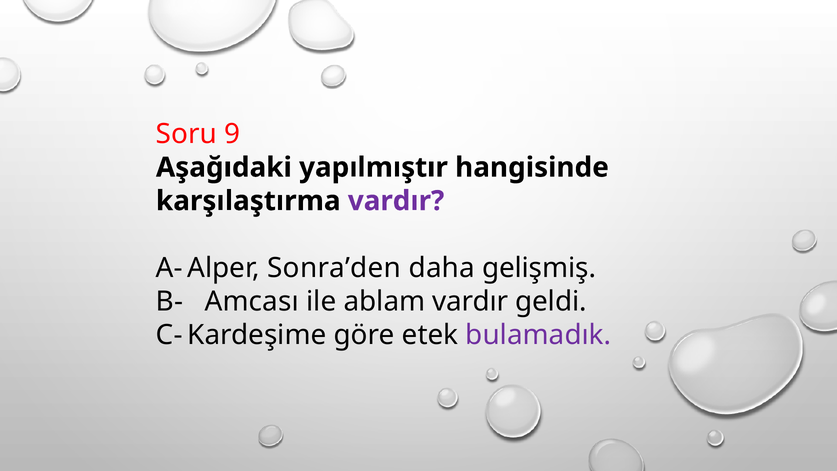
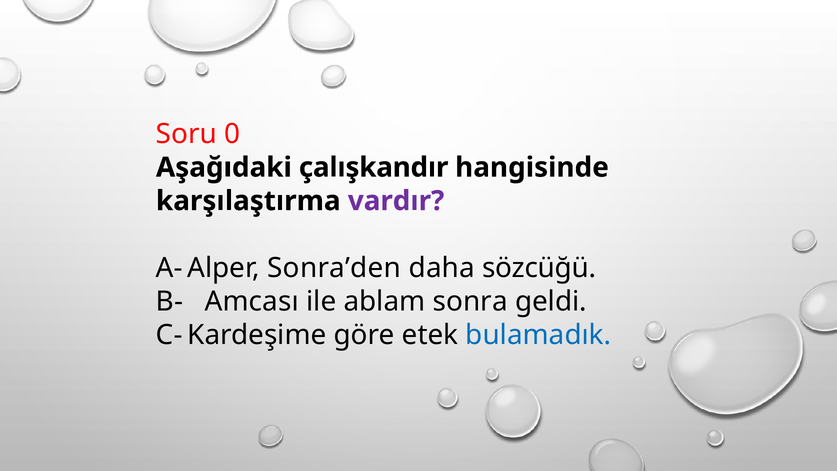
9: 9 -> 0
yapılmıştır: yapılmıştır -> çalışkandır
gelişmiş: gelişmiş -> sözcüğü
ablam vardır: vardır -> sonra
bulamadık colour: purple -> blue
